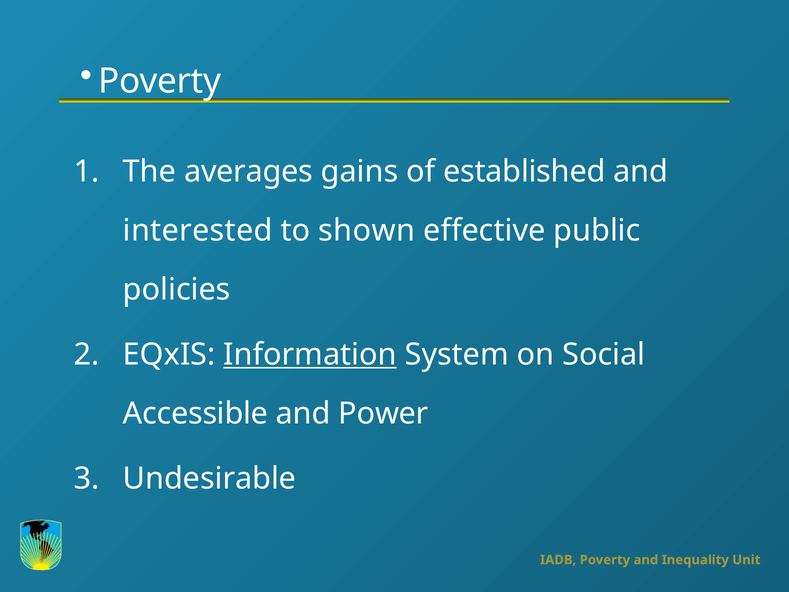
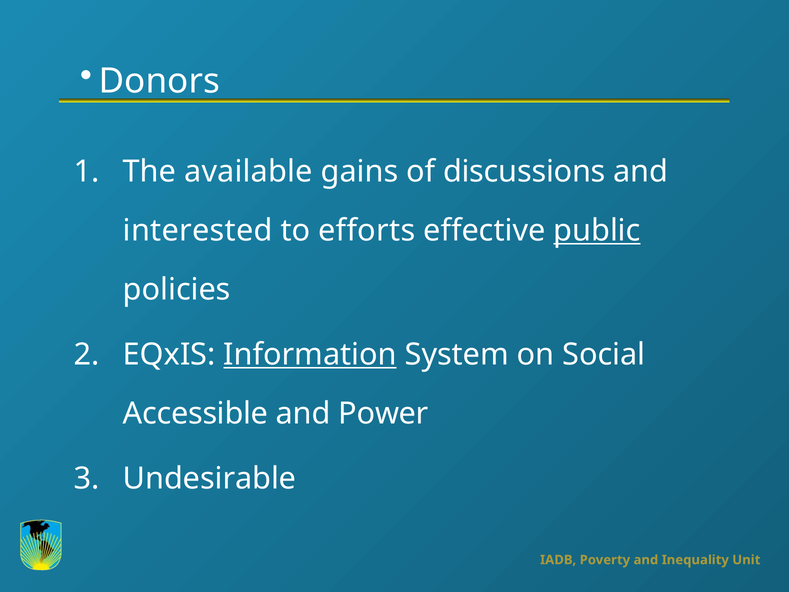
Poverty at (160, 81): Poverty -> Donors
averages: averages -> available
established: established -> discussions
shown: shown -> efforts
public underline: none -> present
